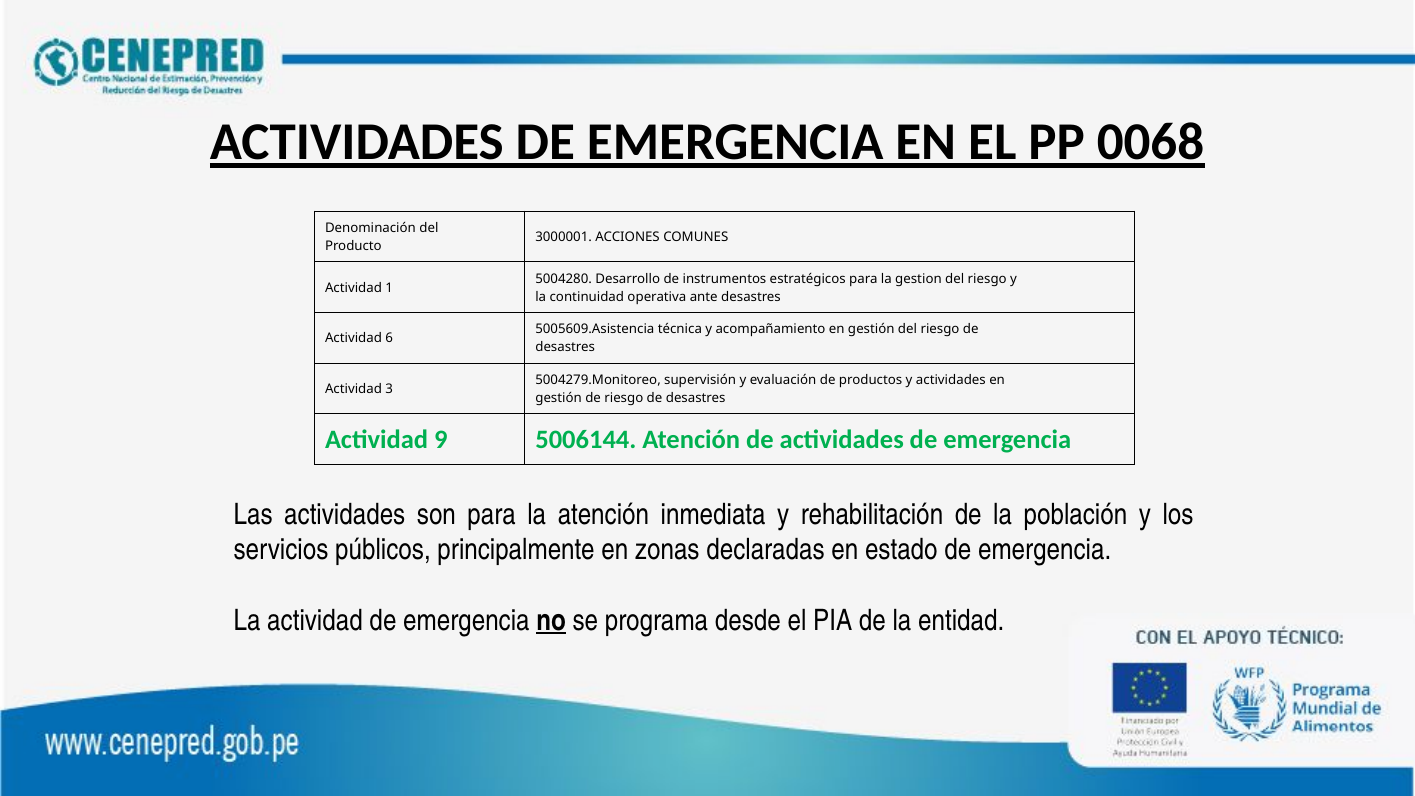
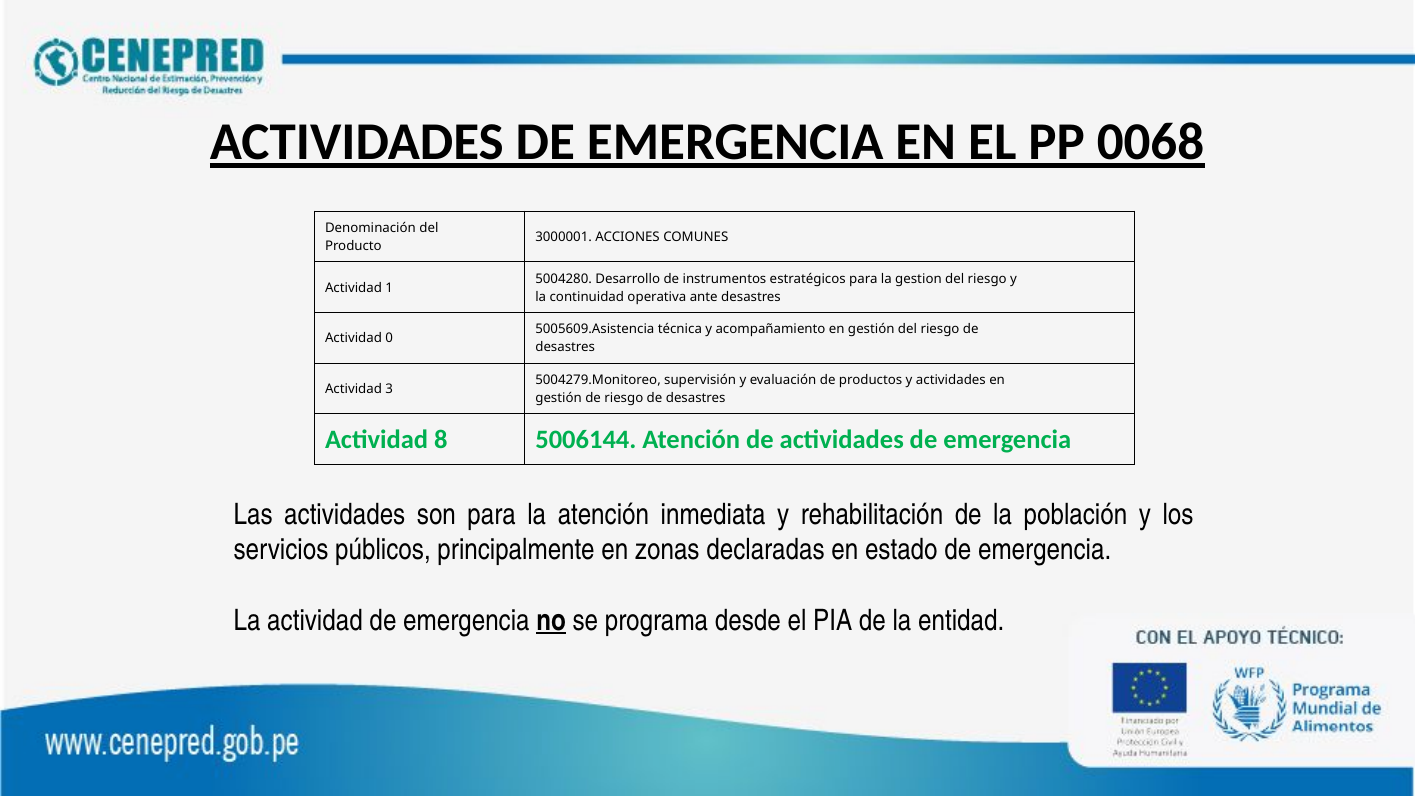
6: 6 -> 0
9: 9 -> 8
